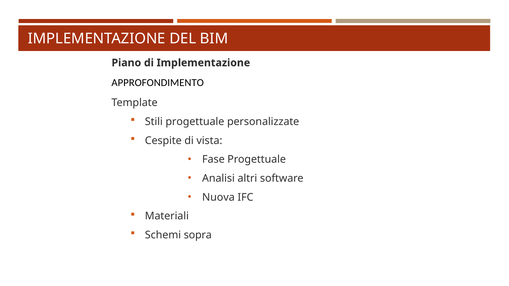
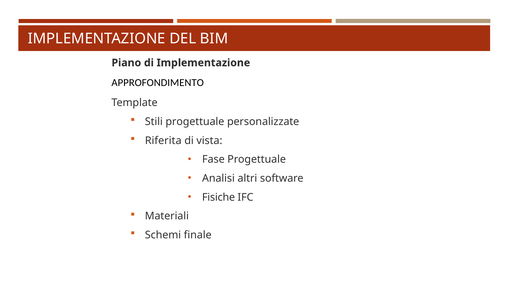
Cespite: Cespite -> Riferita
Nuova: Nuova -> Fisiche
sopra: sopra -> finale
